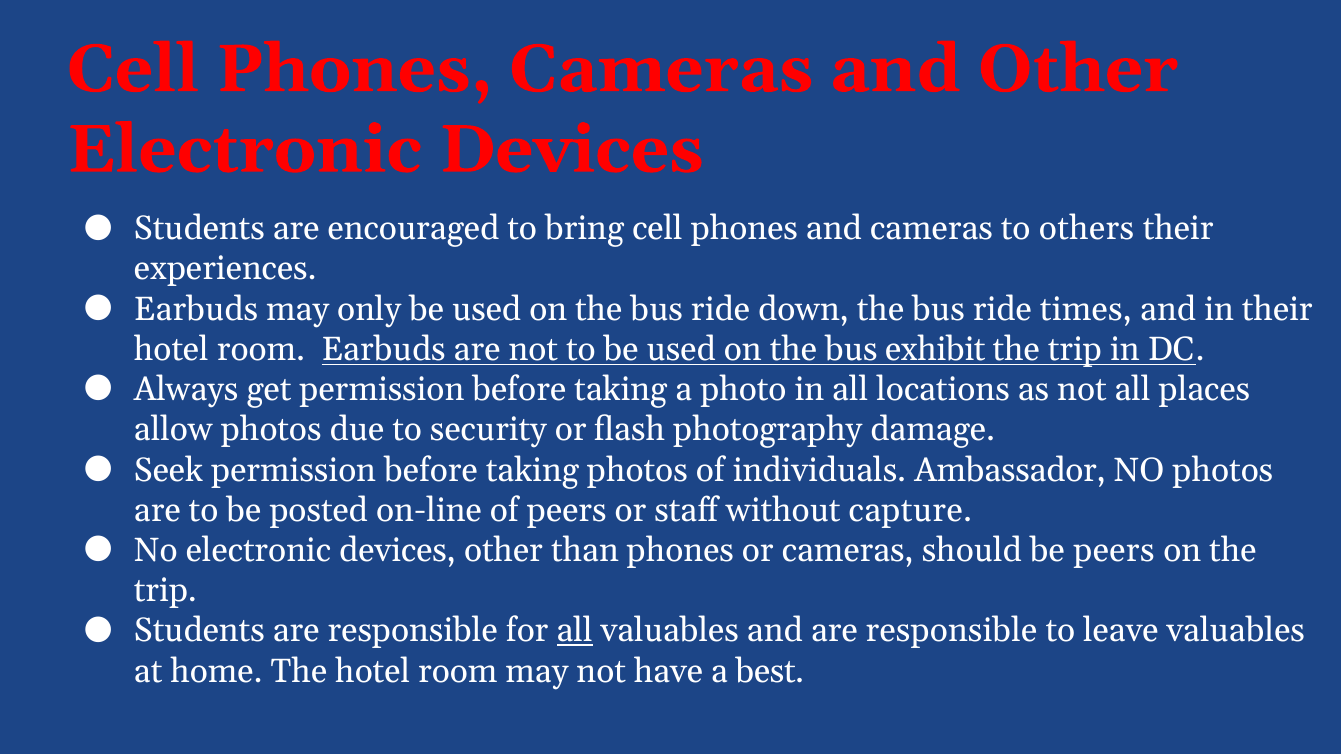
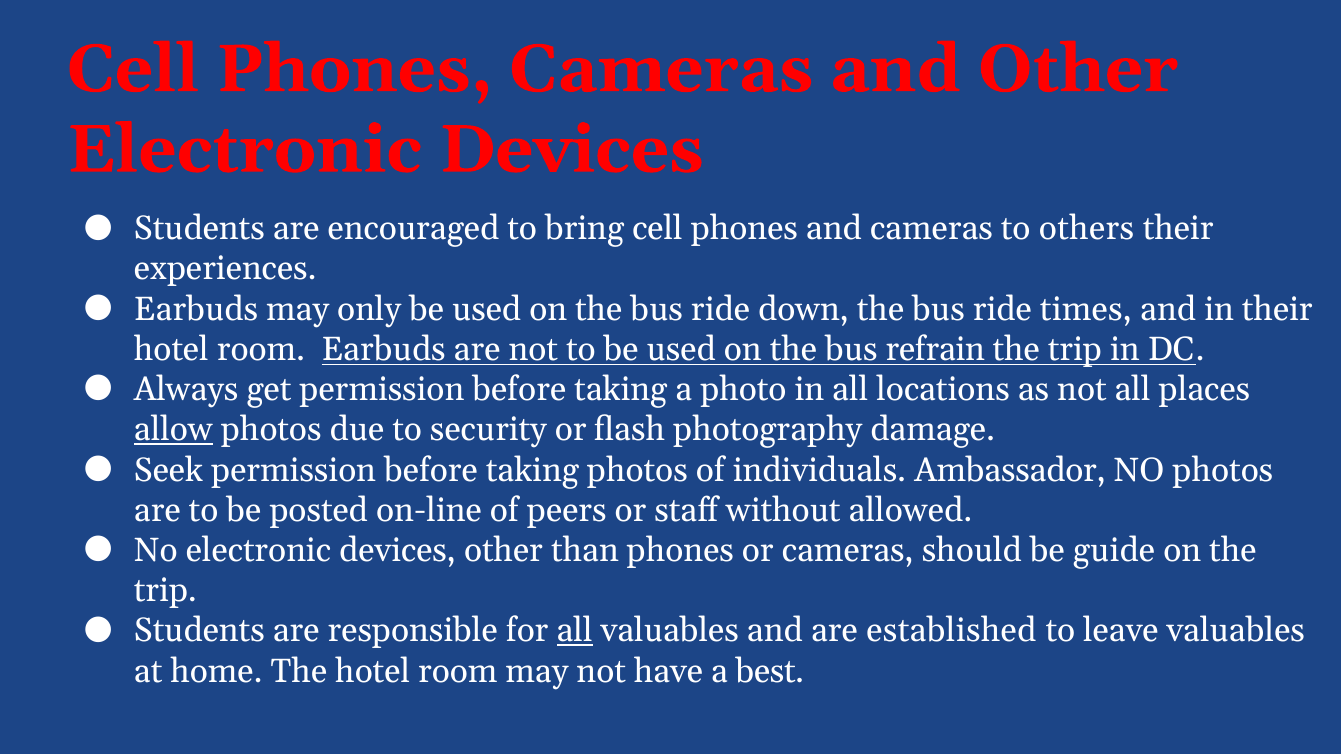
exhibit: exhibit -> refrain
allow underline: none -> present
capture: capture -> allowed
be peers: peers -> guide
and are responsible: responsible -> established
